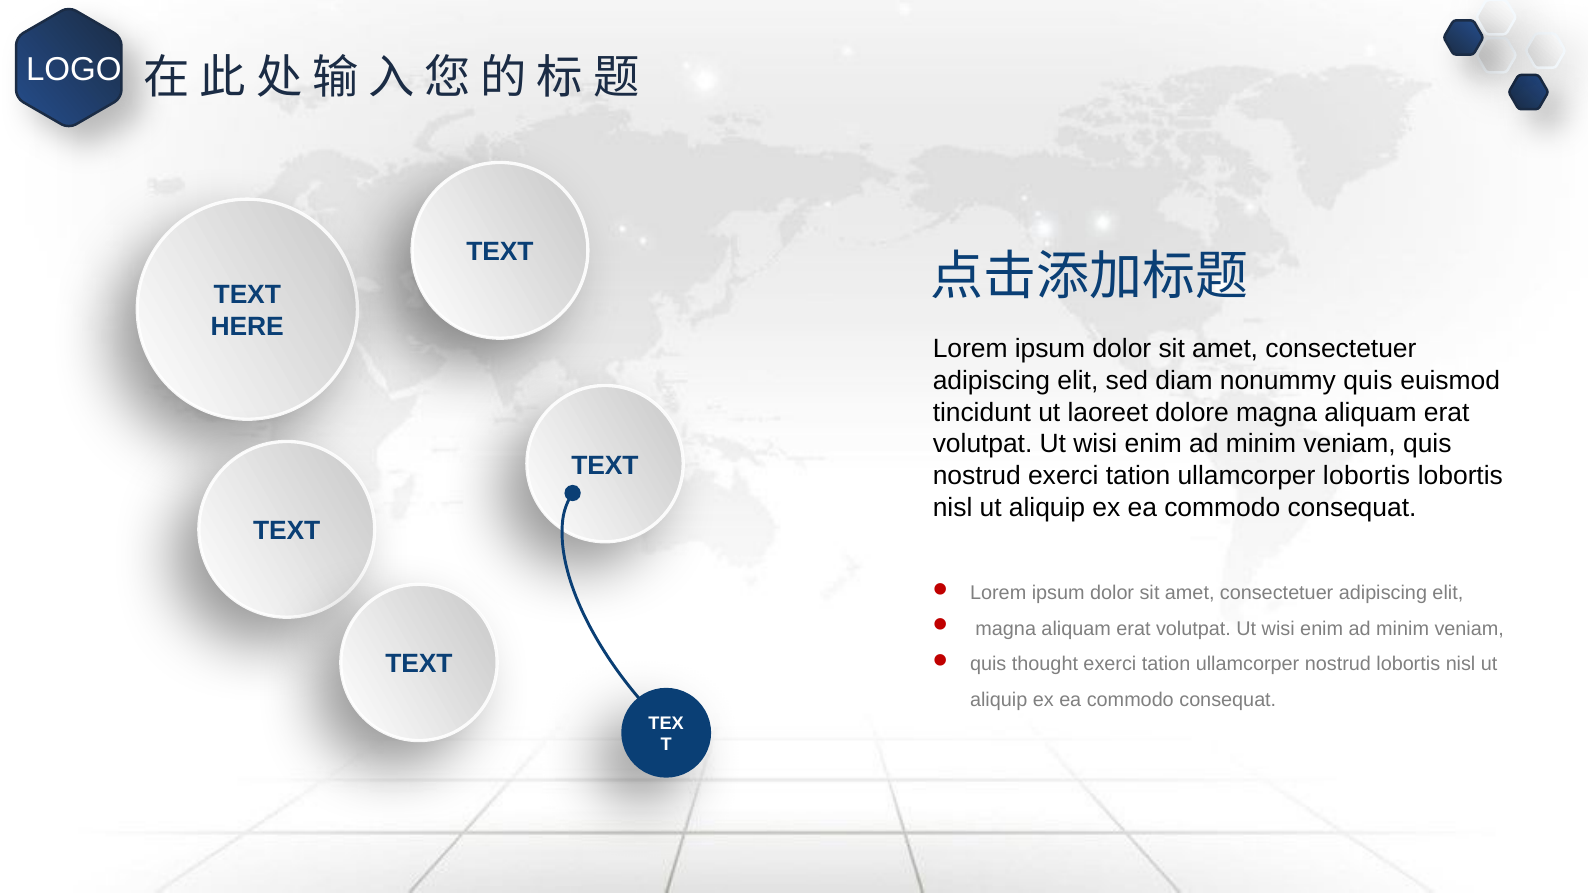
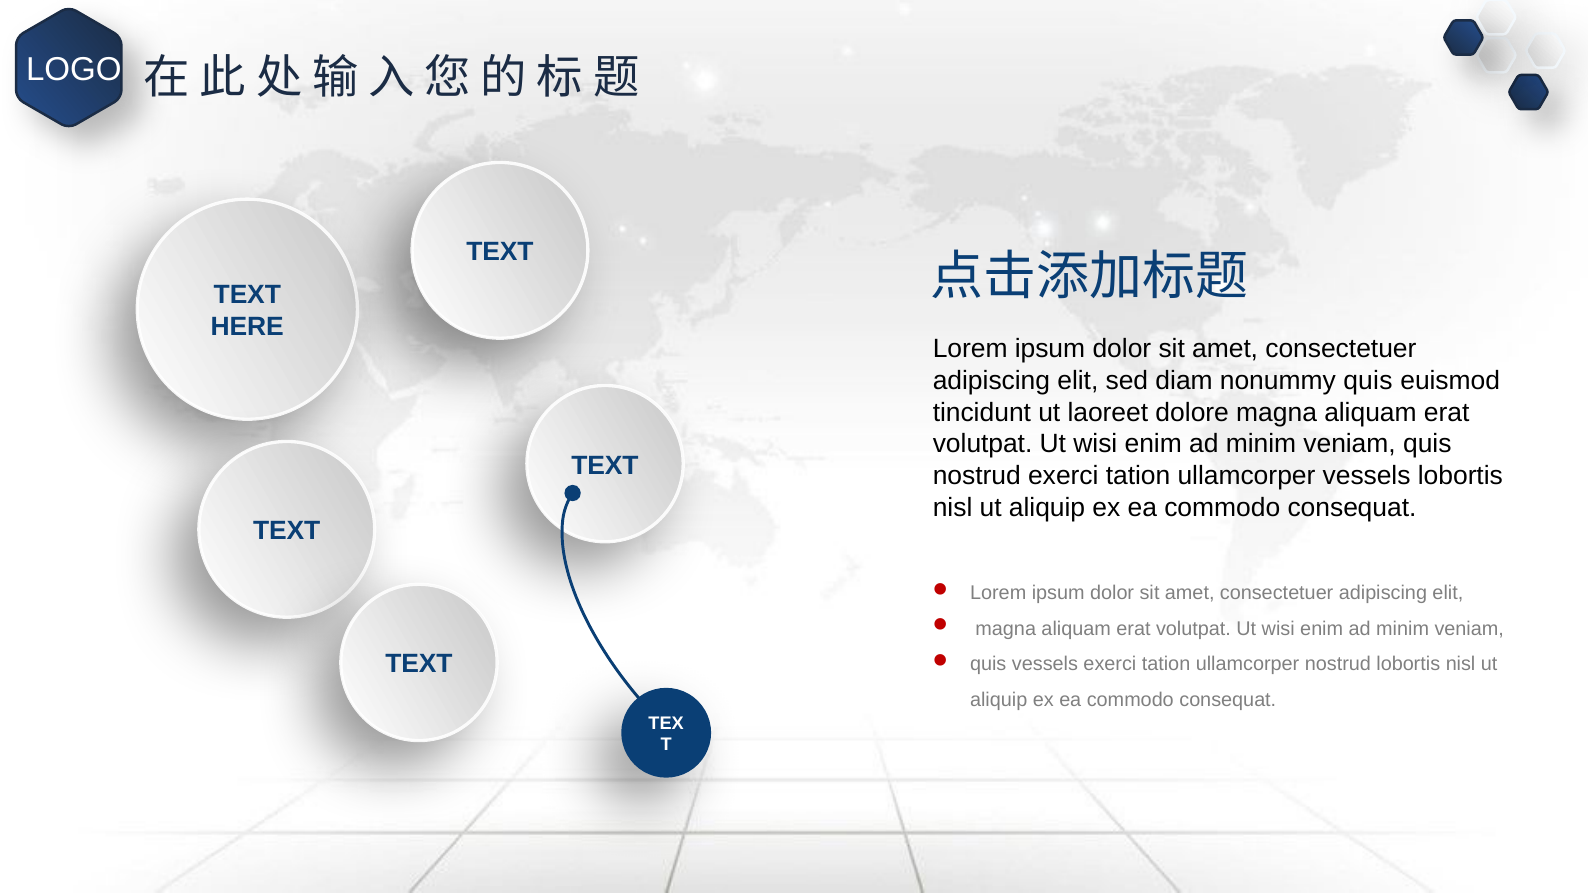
ullamcorper lobortis: lobortis -> vessels
quis thought: thought -> vessels
